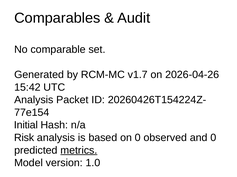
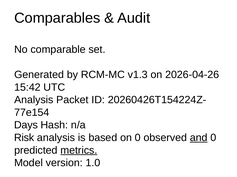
v1.7: v1.7 -> v1.3
Initial: Initial -> Days
and underline: none -> present
